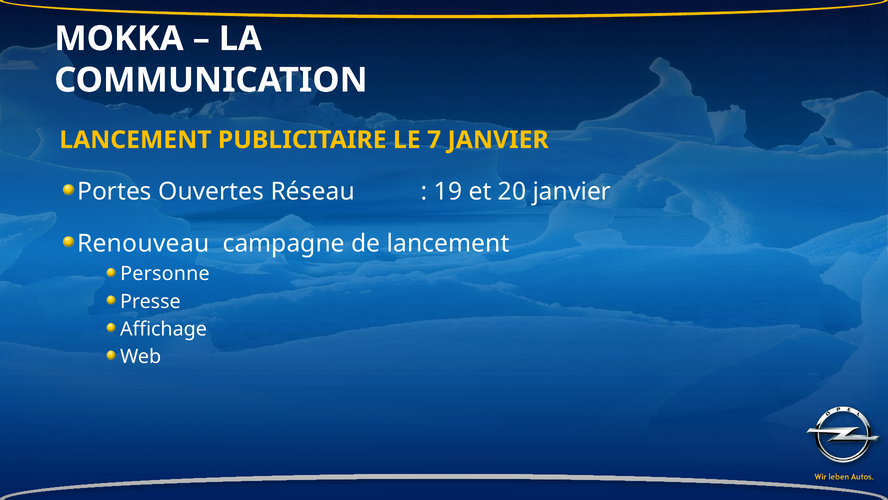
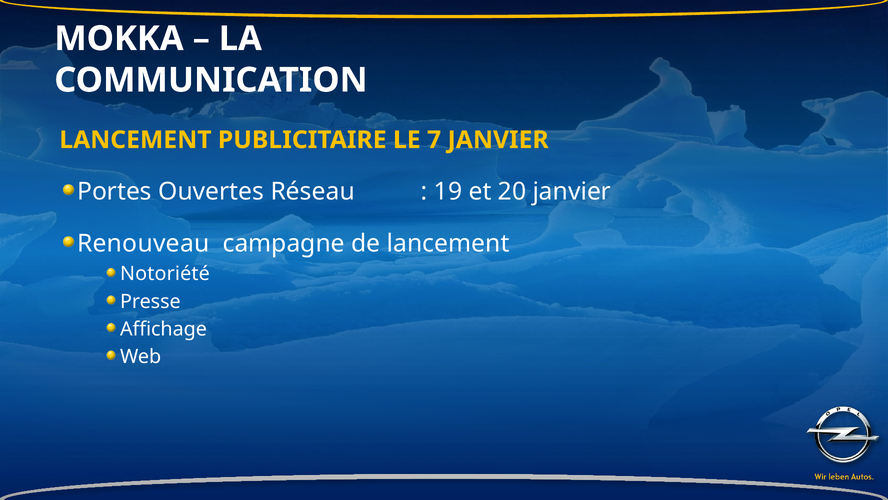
Personne: Personne -> Notoriété
